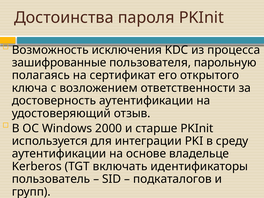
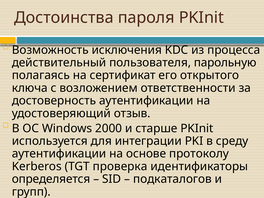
зашифрованные: зашифрованные -> действительный
владельце: владельце -> протоколу
включать: включать -> проверка
пользователь: пользователь -> определяется
